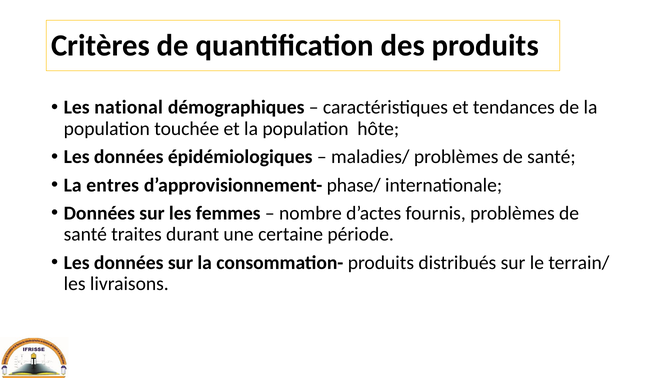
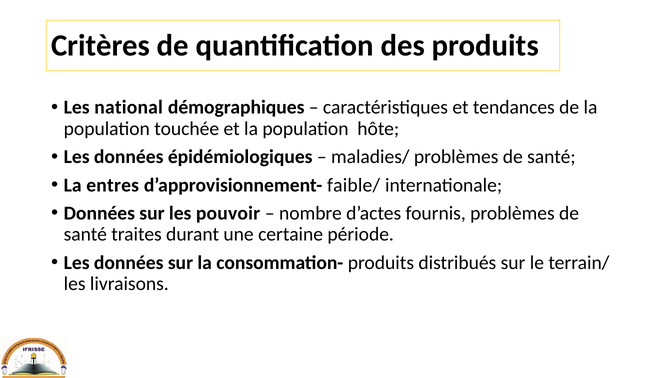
phase/: phase/ -> faible/
femmes: femmes -> pouvoir
